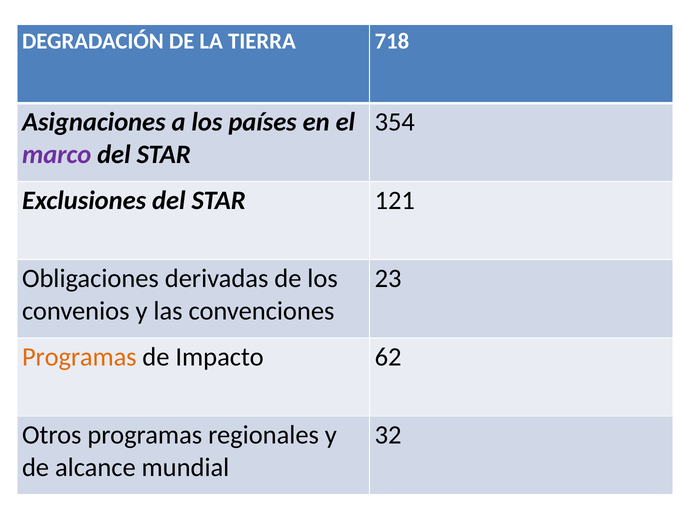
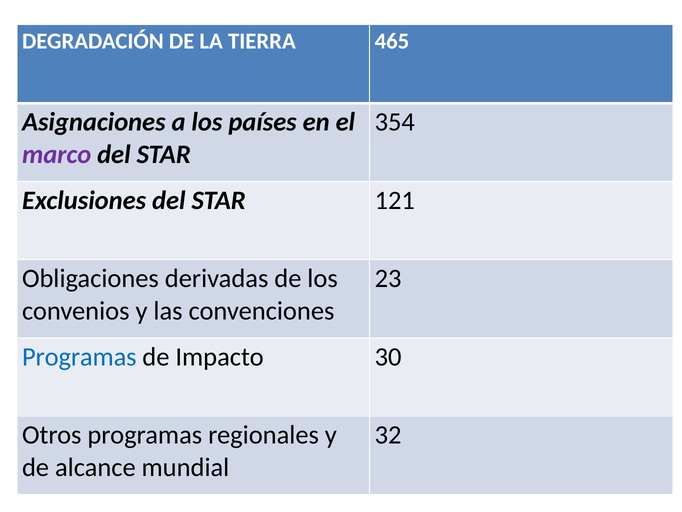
718: 718 -> 465
Programas at (79, 357) colour: orange -> blue
62: 62 -> 30
